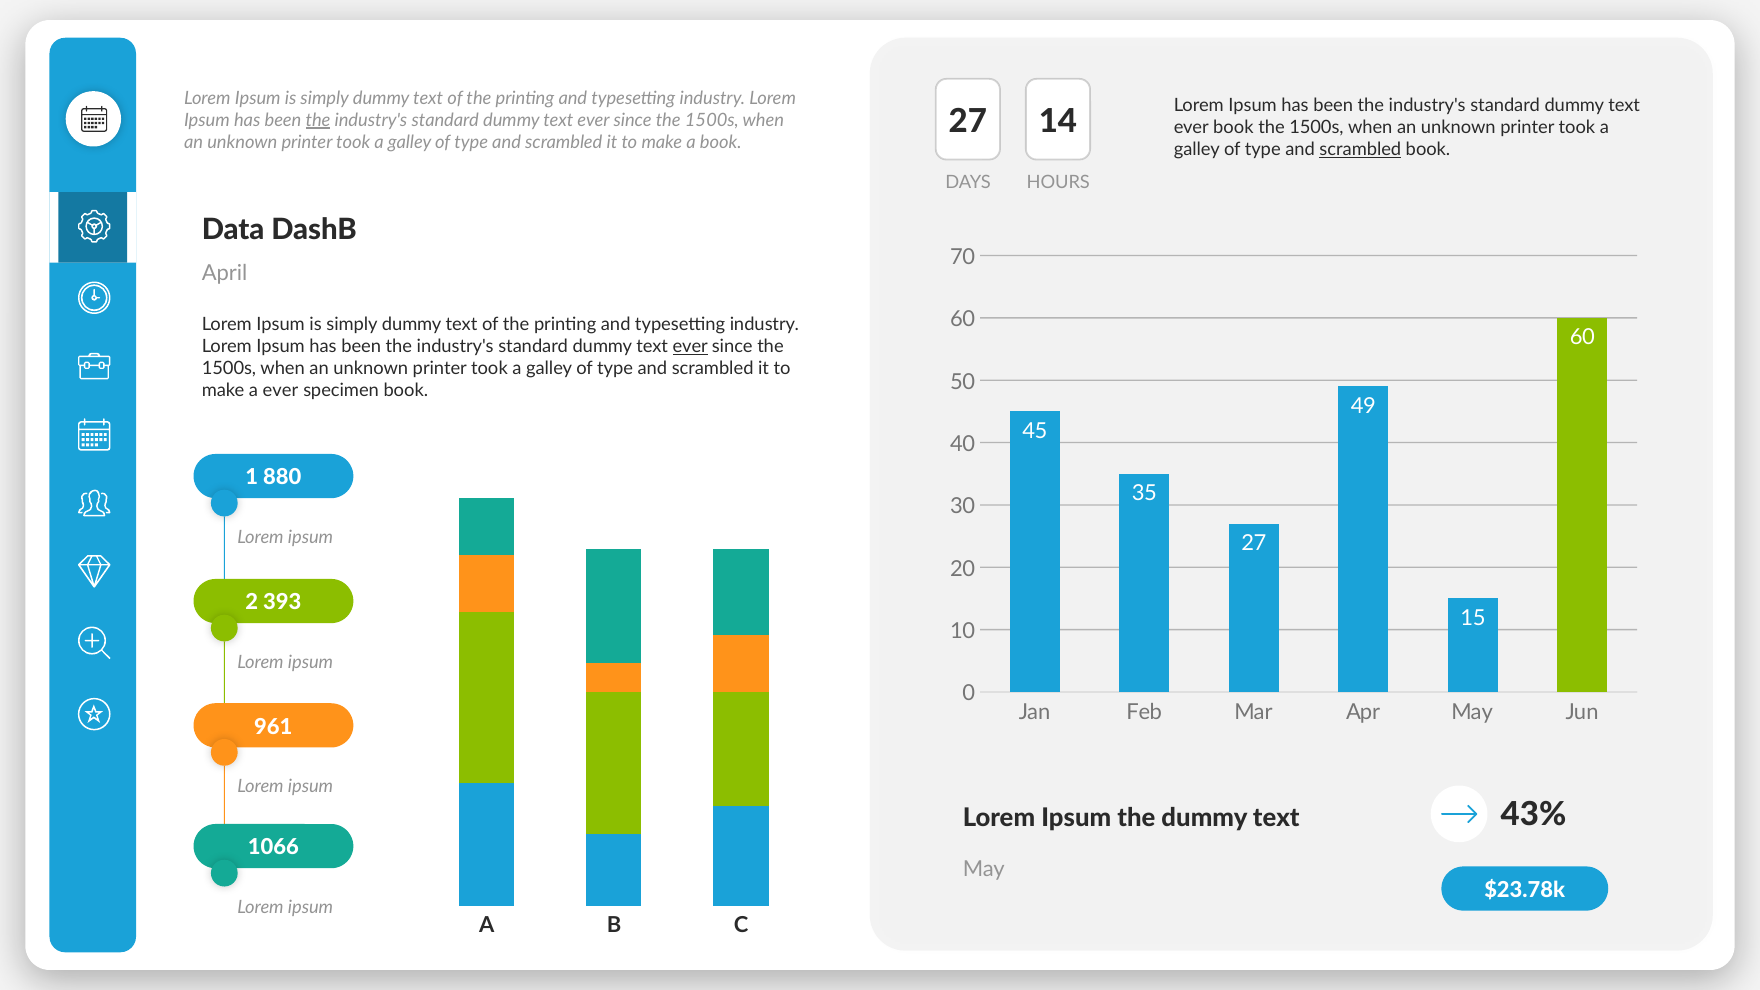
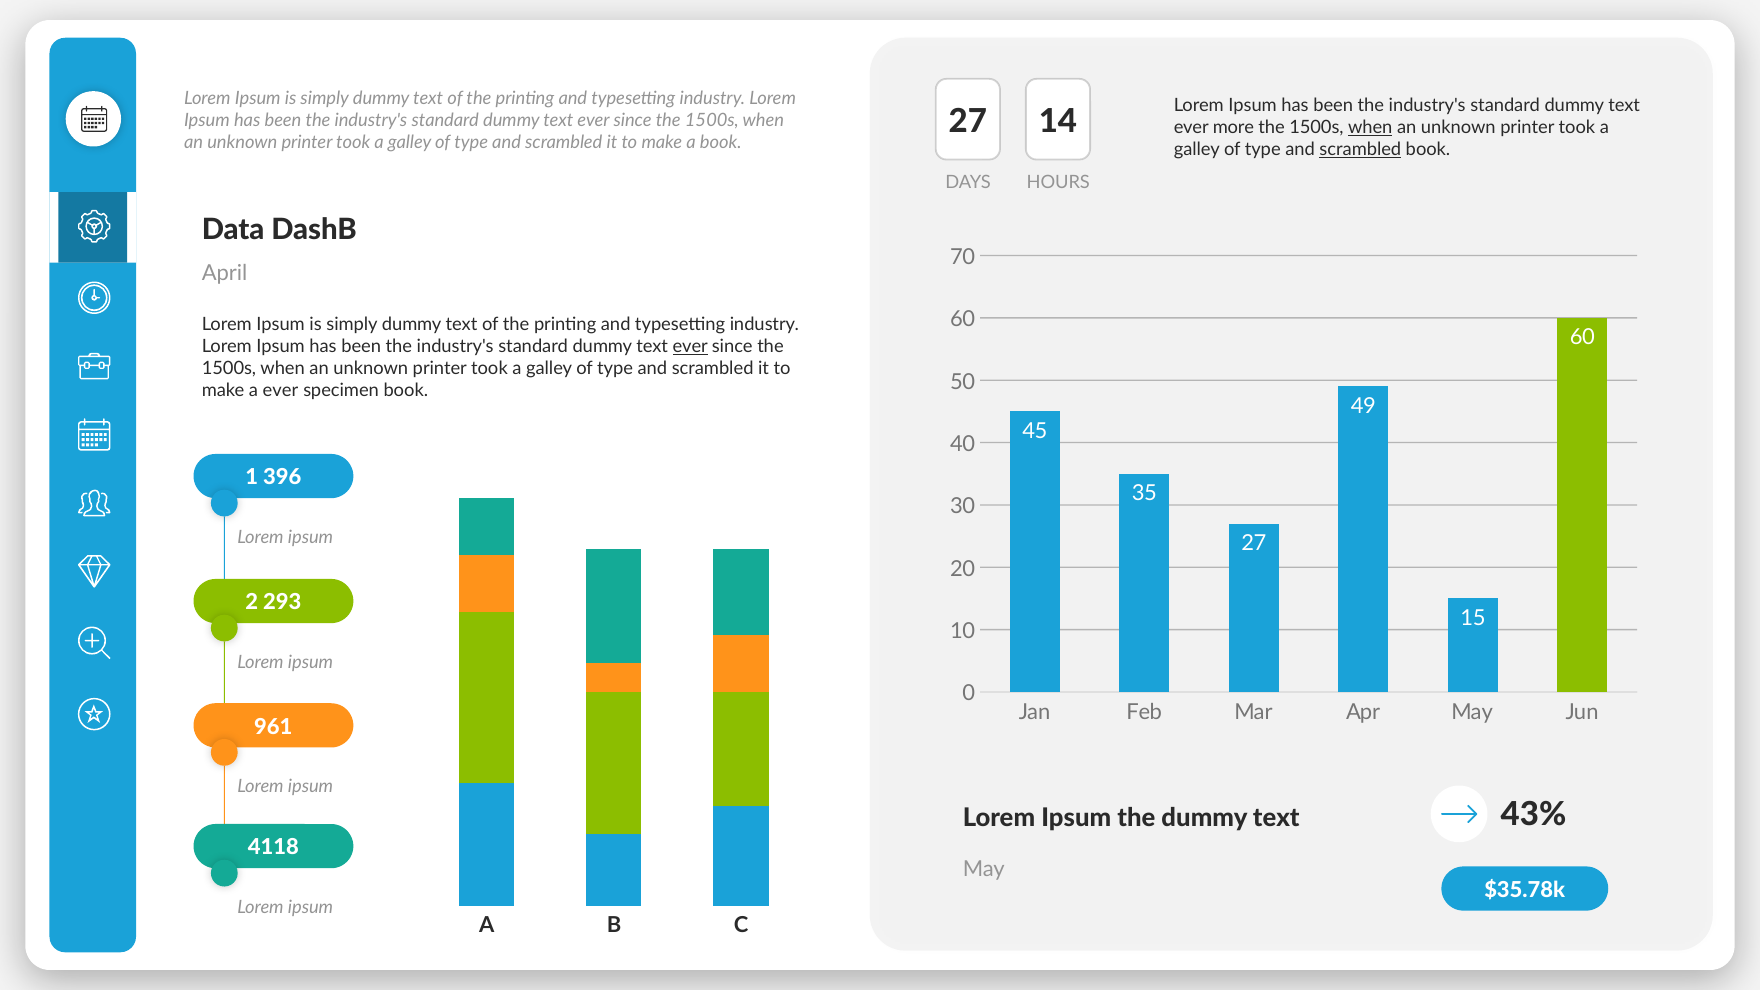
the at (318, 120) underline: present -> none
ever book: book -> more
when at (1370, 128) underline: none -> present
880: 880 -> 396
393: 393 -> 293
1066: 1066 -> 4118
$23.78k: $23.78k -> $35.78k
